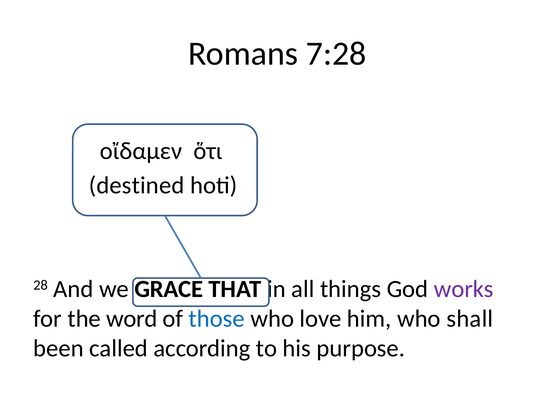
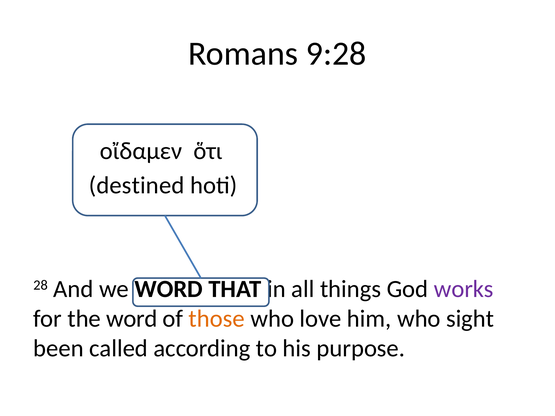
7:28: 7:28 -> 9:28
we GRACE: GRACE -> WORD
those colour: blue -> orange
shall: shall -> sight
